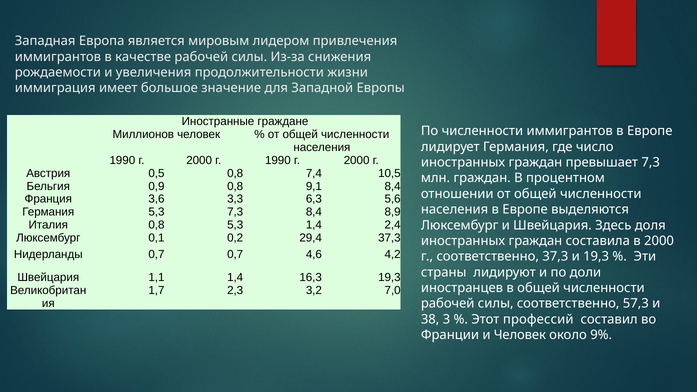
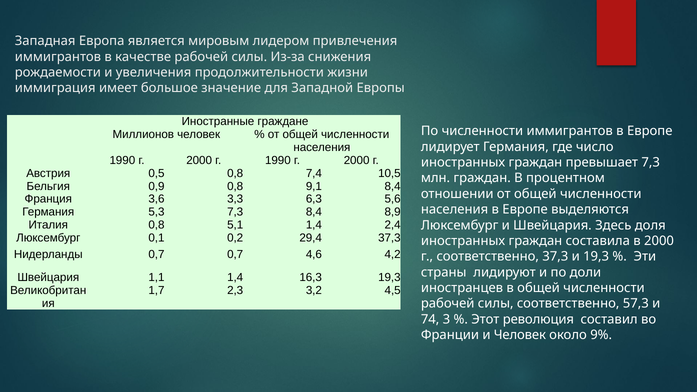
0,8 5,3: 5,3 -> 5,1
7,0: 7,0 -> 4,5
38: 38 -> 74
профессий: профессий -> революция
